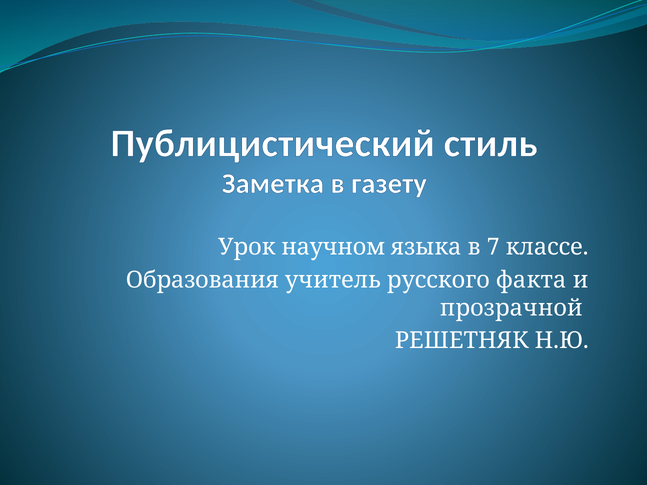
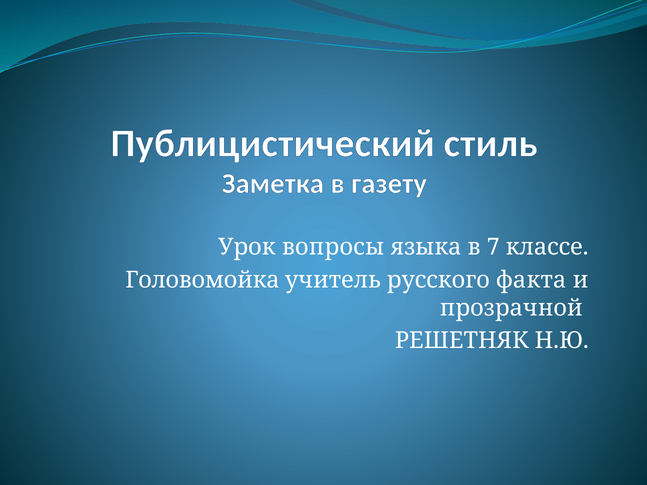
научном: научном -> вопросы
Образования: Образования -> Головомойка
